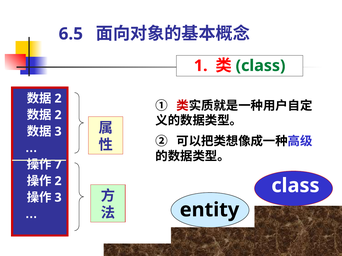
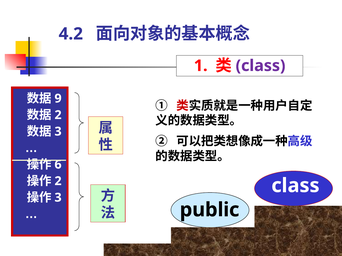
6.5: 6.5 -> 4.2
class at (261, 66) colour: green -> purple
2 at (58, 99): 2 -> 9
7: 7 -> 6
entity: entity -> public
